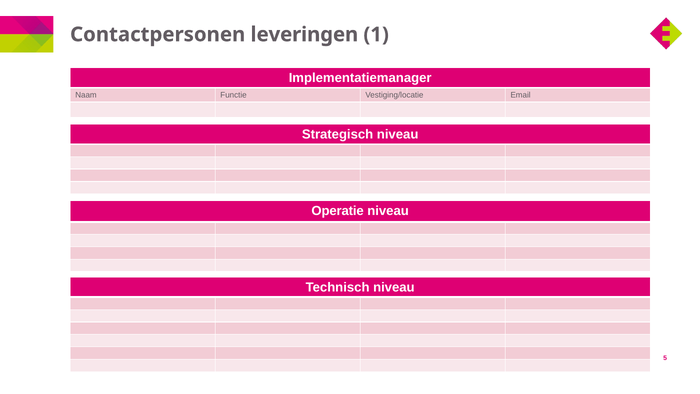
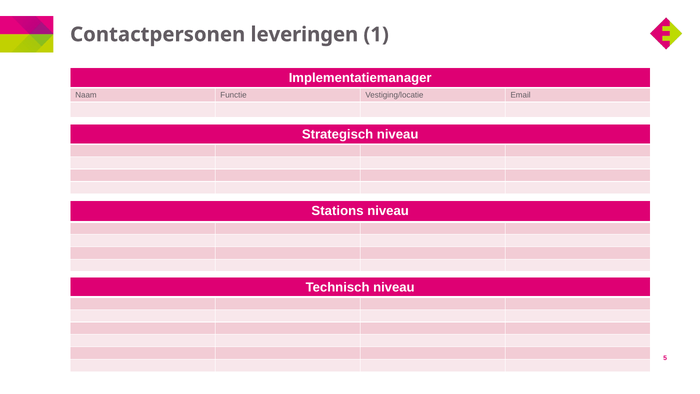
Operatie: Operatie -> Stations
